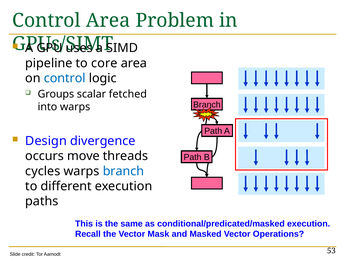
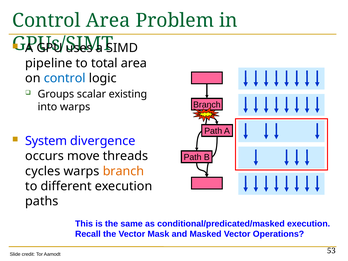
core: core -> total
fetched: fetched -> existing
Design: Design -> System
branch at (123, 171) colour: blue -> orange
